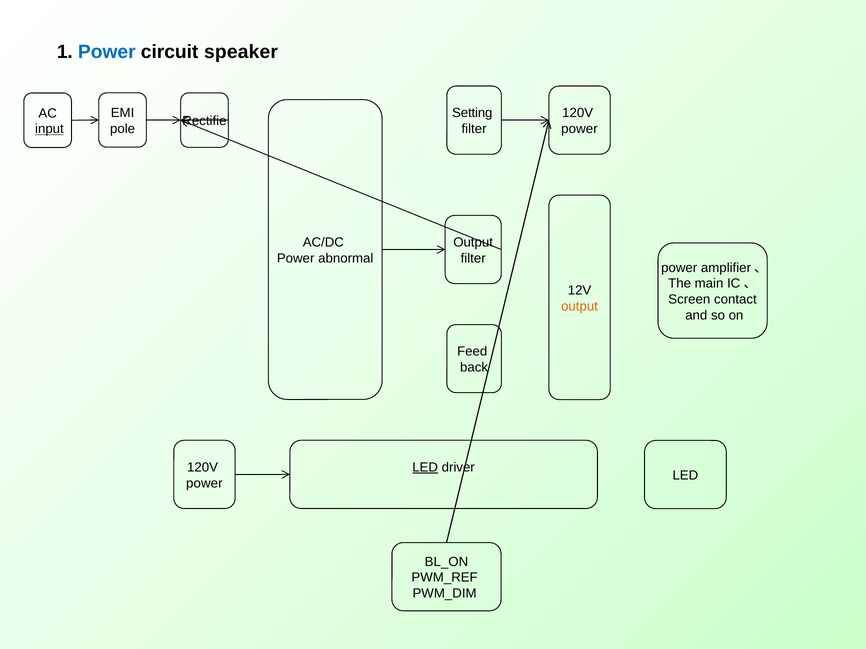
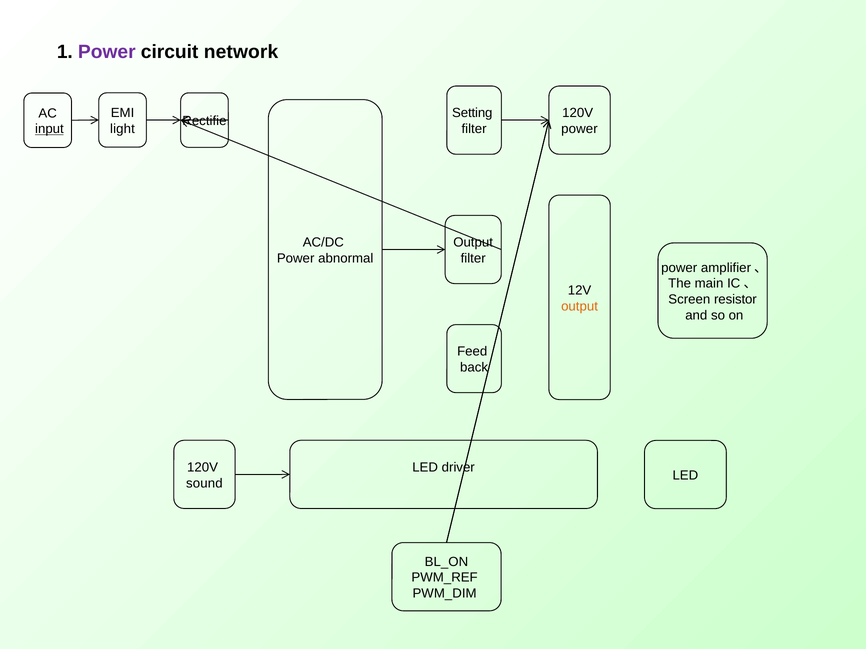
Power at (107, 52) colour: blue -> purple
speaker: speaker -> network
pole: pole -> light
contact: contact -> resistor
LED at (425, 468) underline: present -> none
power at (204, 484): power -> sound
